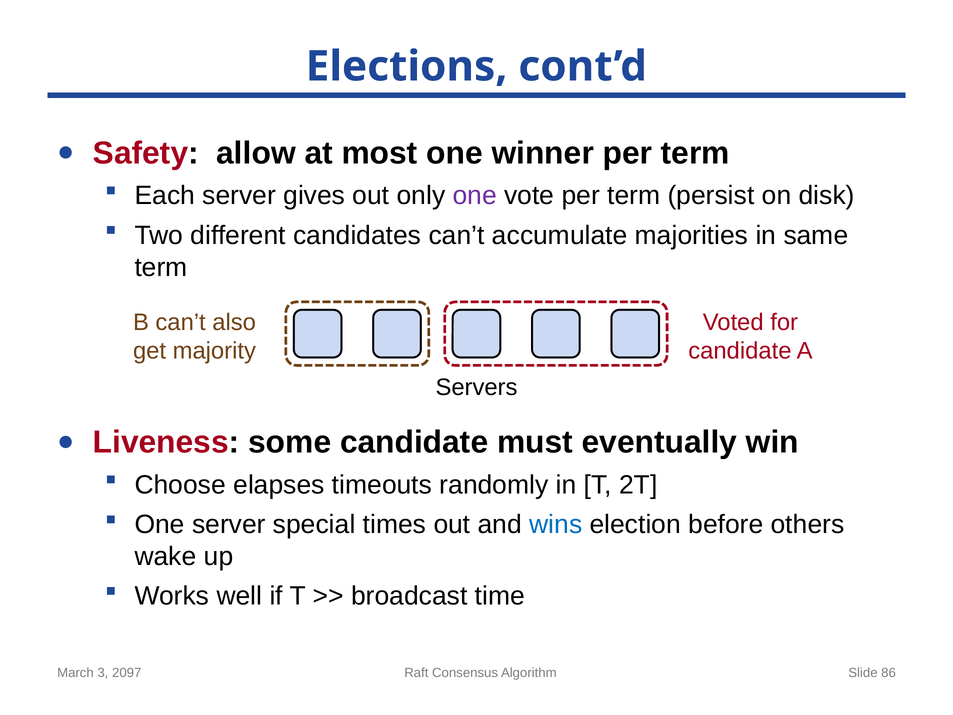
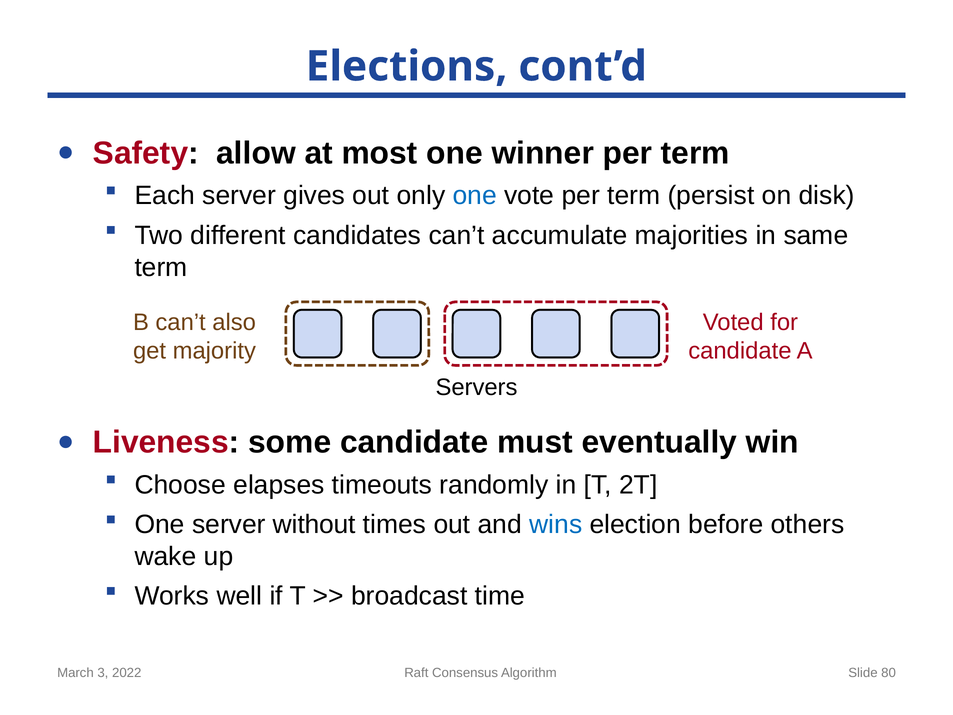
one at (475, 196) colour: purple -> blue
special: special -> without
2097: 2097 -> 2022
86: 86 -> 80
